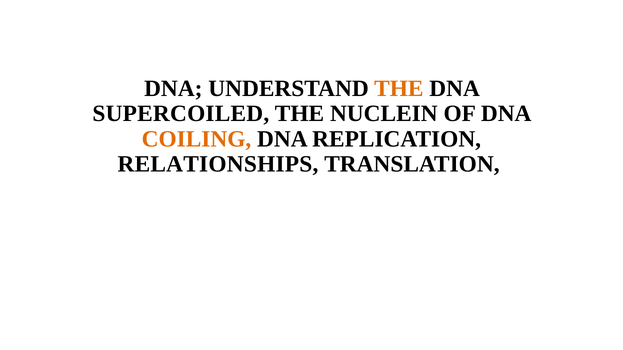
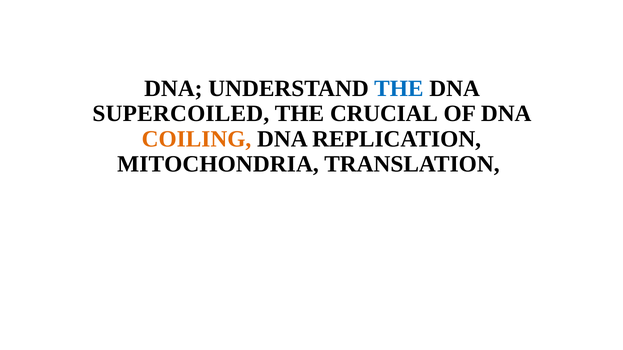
THE at (399, 89) colour: orange -> blue
NUCLEIN: NUCLEIN -> CRUCIAL
RELATIONSHIPS: RELATIONSHIPS -> MITOCHONDRIA
